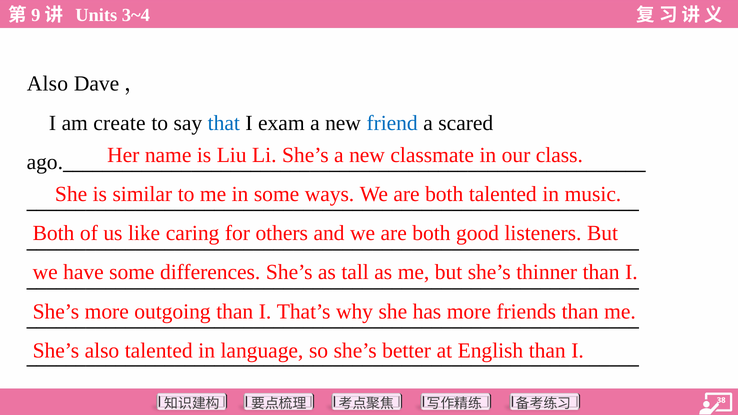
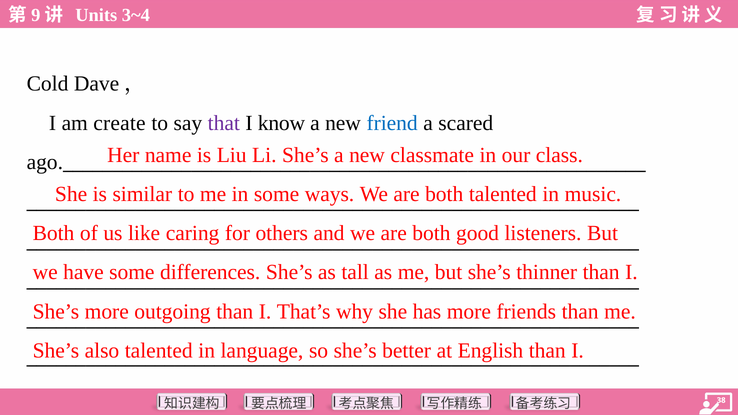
Also at (47, 84): Also -> Cold
that colour: blue -> purple
exam: exam -> know
